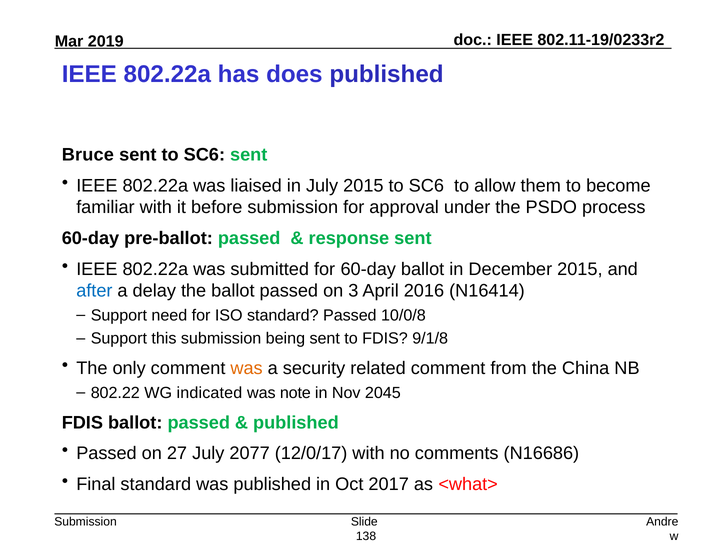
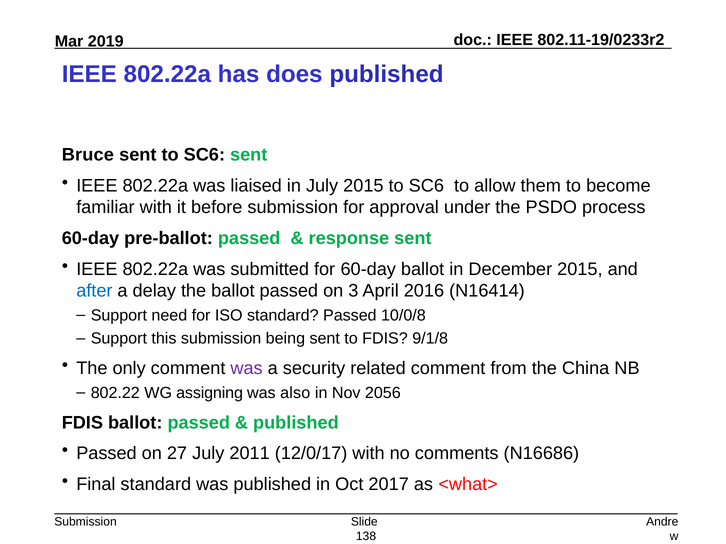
was at (247, 369) colour: orange -> purple
indicated: indicated -> assigning
note: note -> also
2045: 2045 -> 2056
2077: 2077 -> 2011
